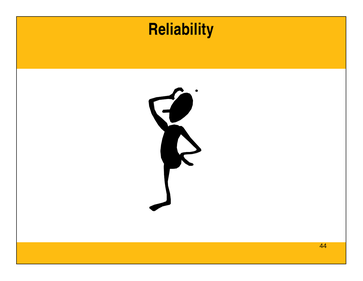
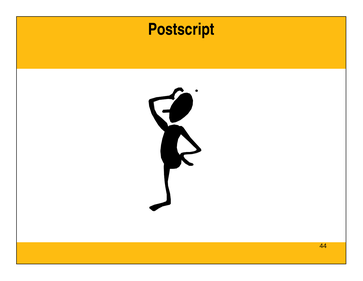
Reliability: Reliability -> Postscript
